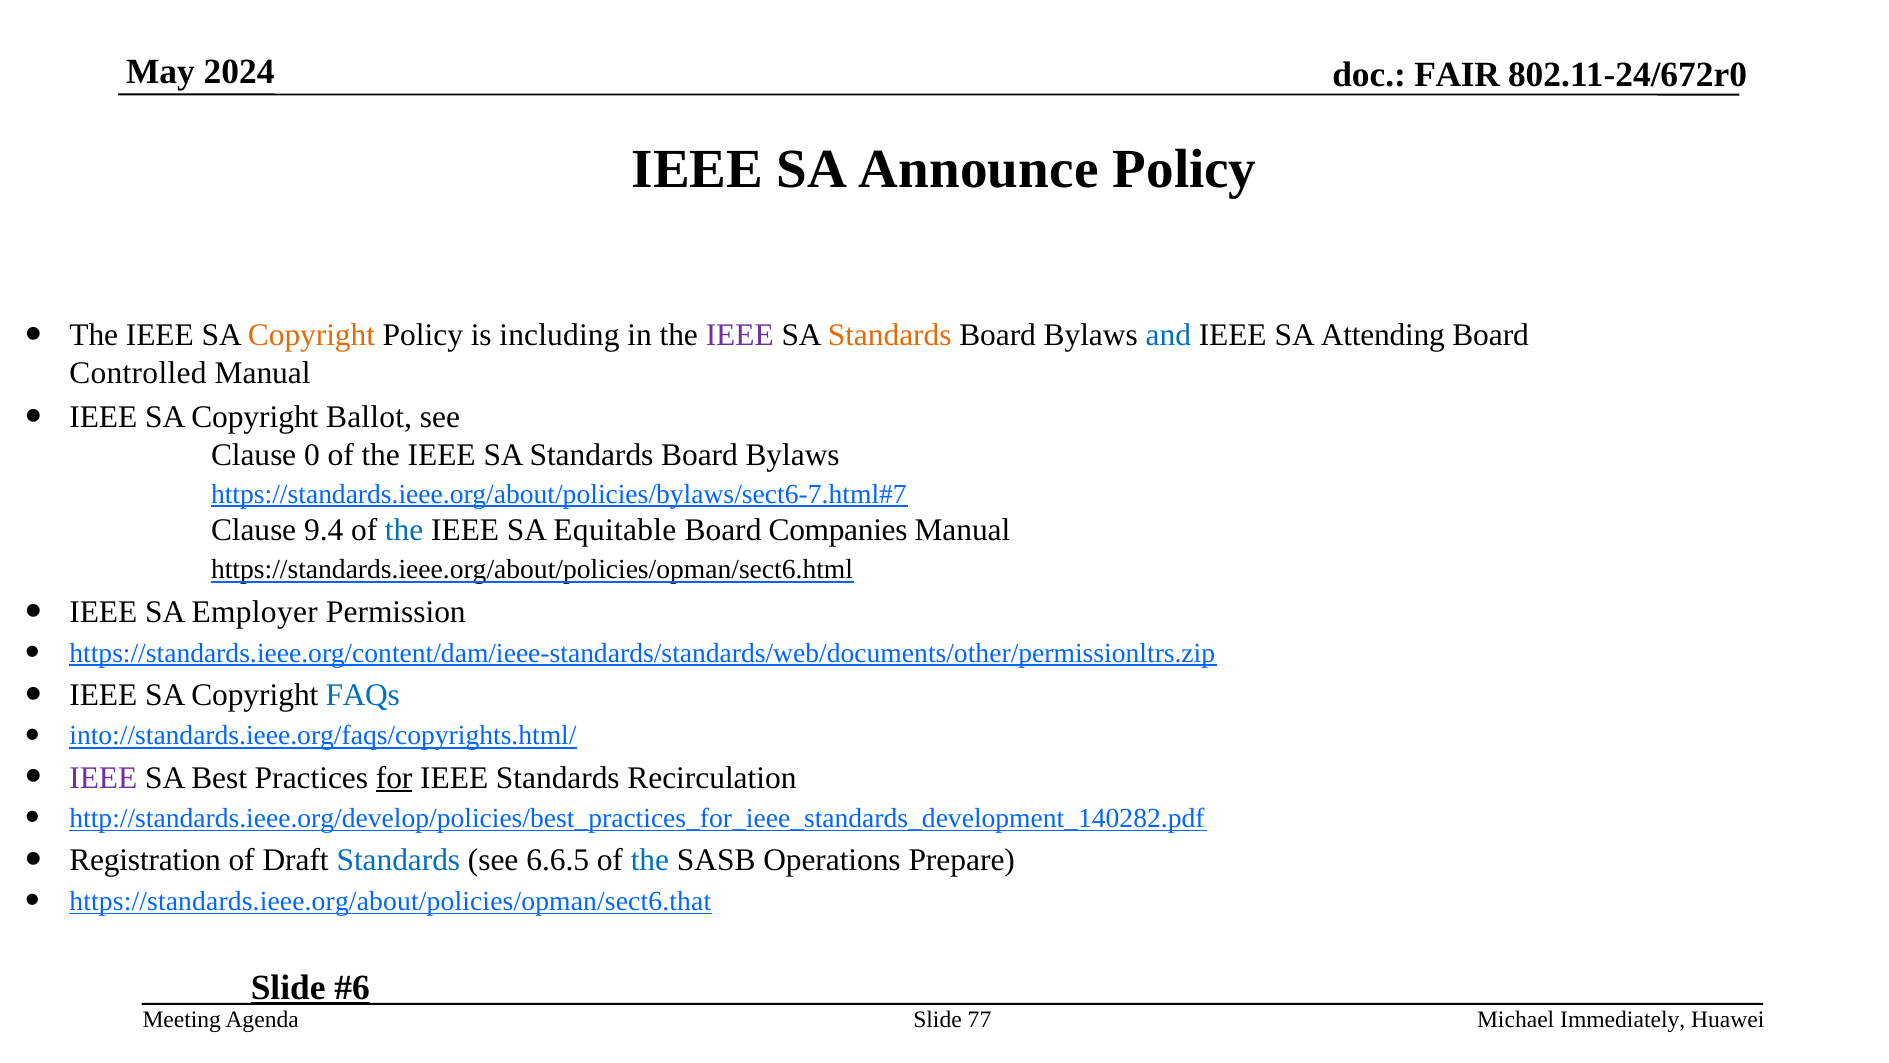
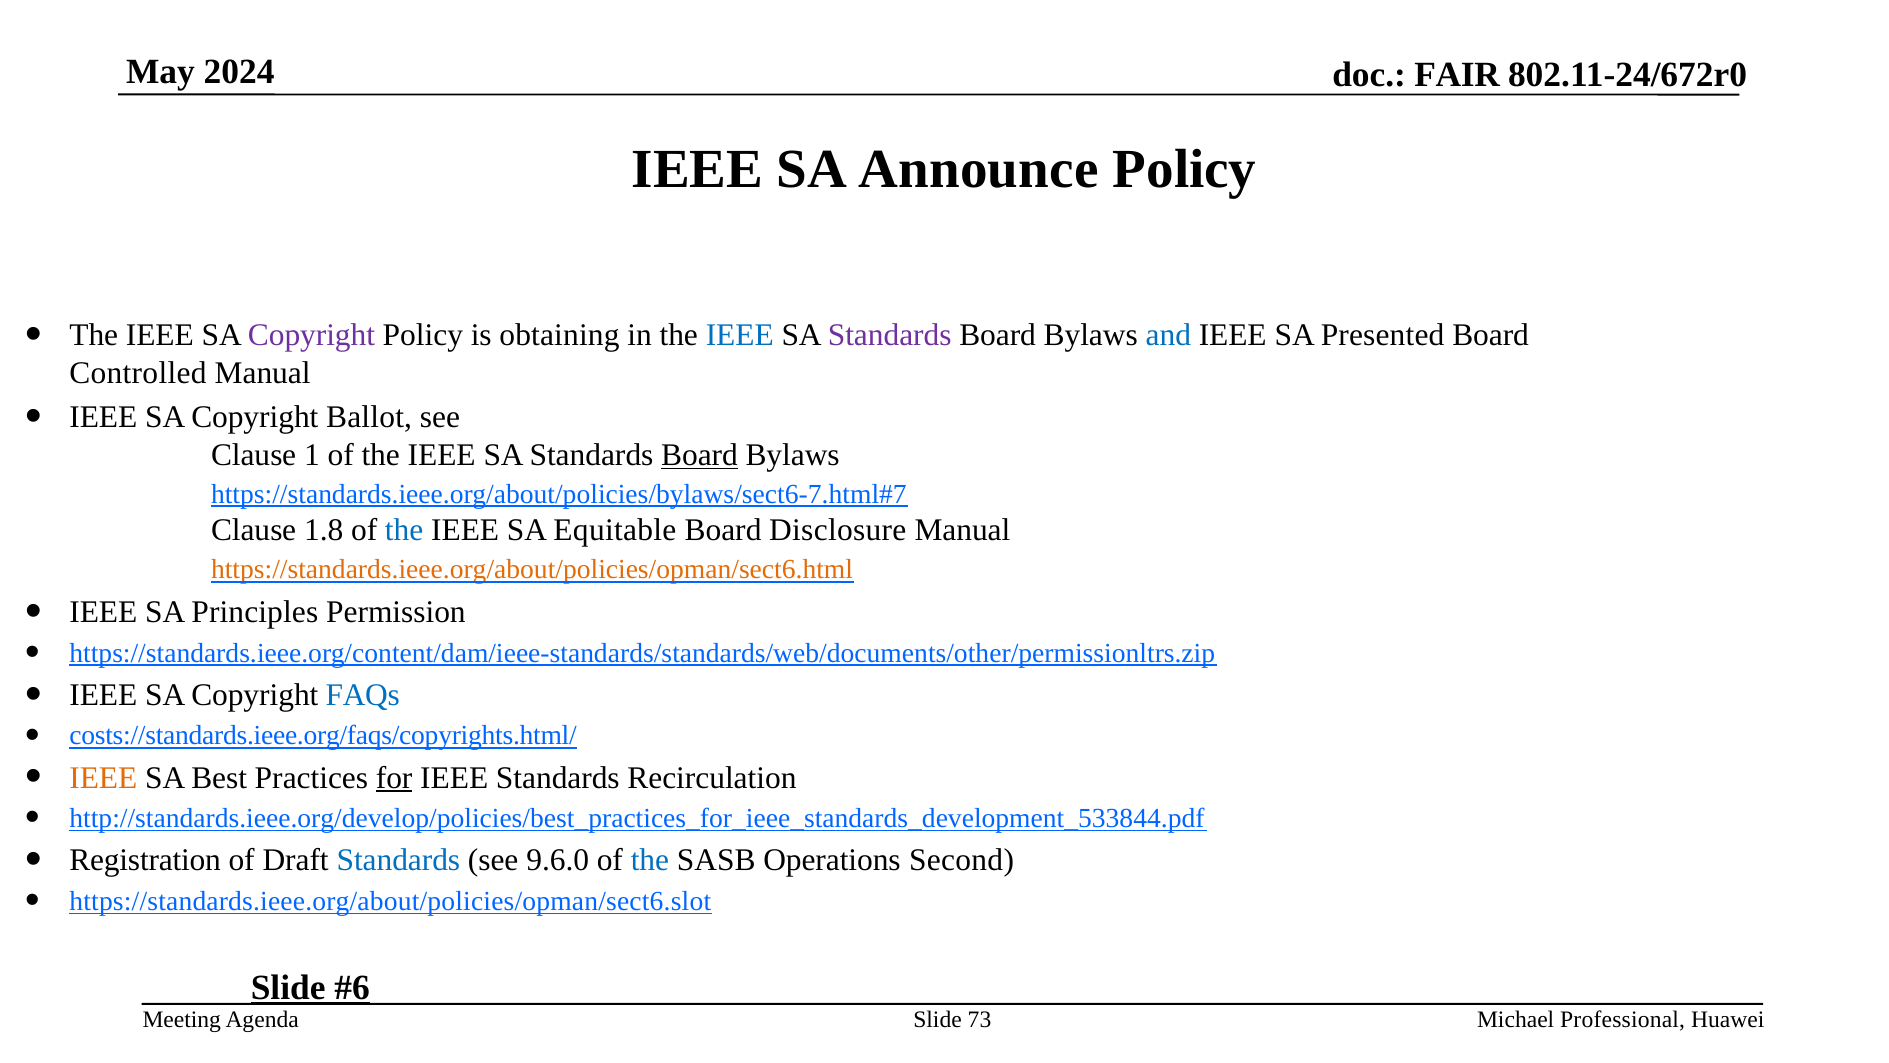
Copyright at (311, 335) colour: orange -> purple
including: including -> obtaining
IEEE at (740, 335) colour: purple -> blue
Standards at (890, 335) colour: orange -> purple
Attending: Attending -> Presented
0: 0 -> 1
Board at (699, 455) underline: none -> present
9.4: 9.4 -> 1.8
Companies: Companies -> Disclosure
https://standards.ieee.org/about/policies/opman/sect6.html colour: black -> orange
Employer: Employer -> Principles
into://standards.ieee.org/faqs/copyrights.html/: into://standards.ieee.org/faqs/copyrights.html/ -> costs://standards.ieee.org/faqs/copyrights.html/
IEEE at (103, 777) colour: purple -> orange
http://standards.ieee.org/develop/policies/best_practices_for_ieee_standards_development_140282.pdf: http://standards.ieee.org/develop/policies/best_practices_for_ieee_standards_development_140282.pdf -> http://standards.ieee.org/develop/policies/best_practices_for_ieee_standards_development_533844.pdf
6.6.5: 6.6.5 -> 9.6.0
Prepare: Prepare -> Second
https://standards.ieee.org/about/policies/opman/sect6.that: https://standards.ieee.org/about/policies/opman/sect6.that -> https://standards.ieee.org/about/policies/opman/sect6.slot
77: 77 -> 73
Immediately: Immediately -> Professional
